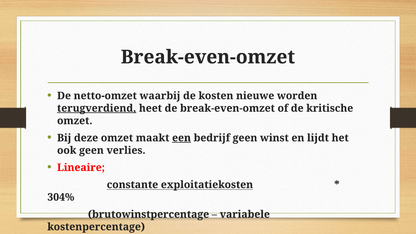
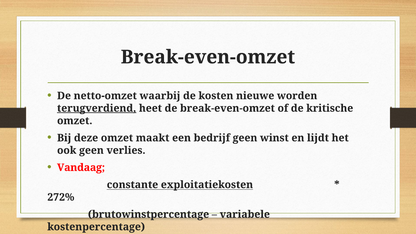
een underline: present -> none
Lineaire: Lineaire -> Vandaag
304%: 304% -> 272%
